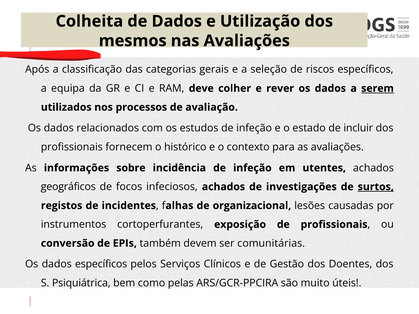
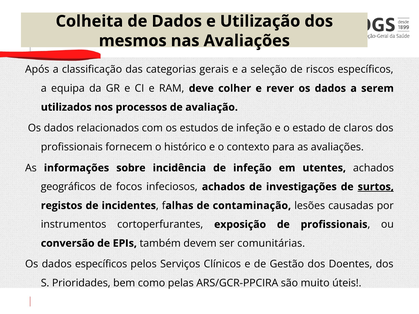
serem underline: present -> none
incluir: incluir -> claros
organizacional: organizacional -> contaminação
Psiquiátrica: Psiquiátrica -> Prioridades
